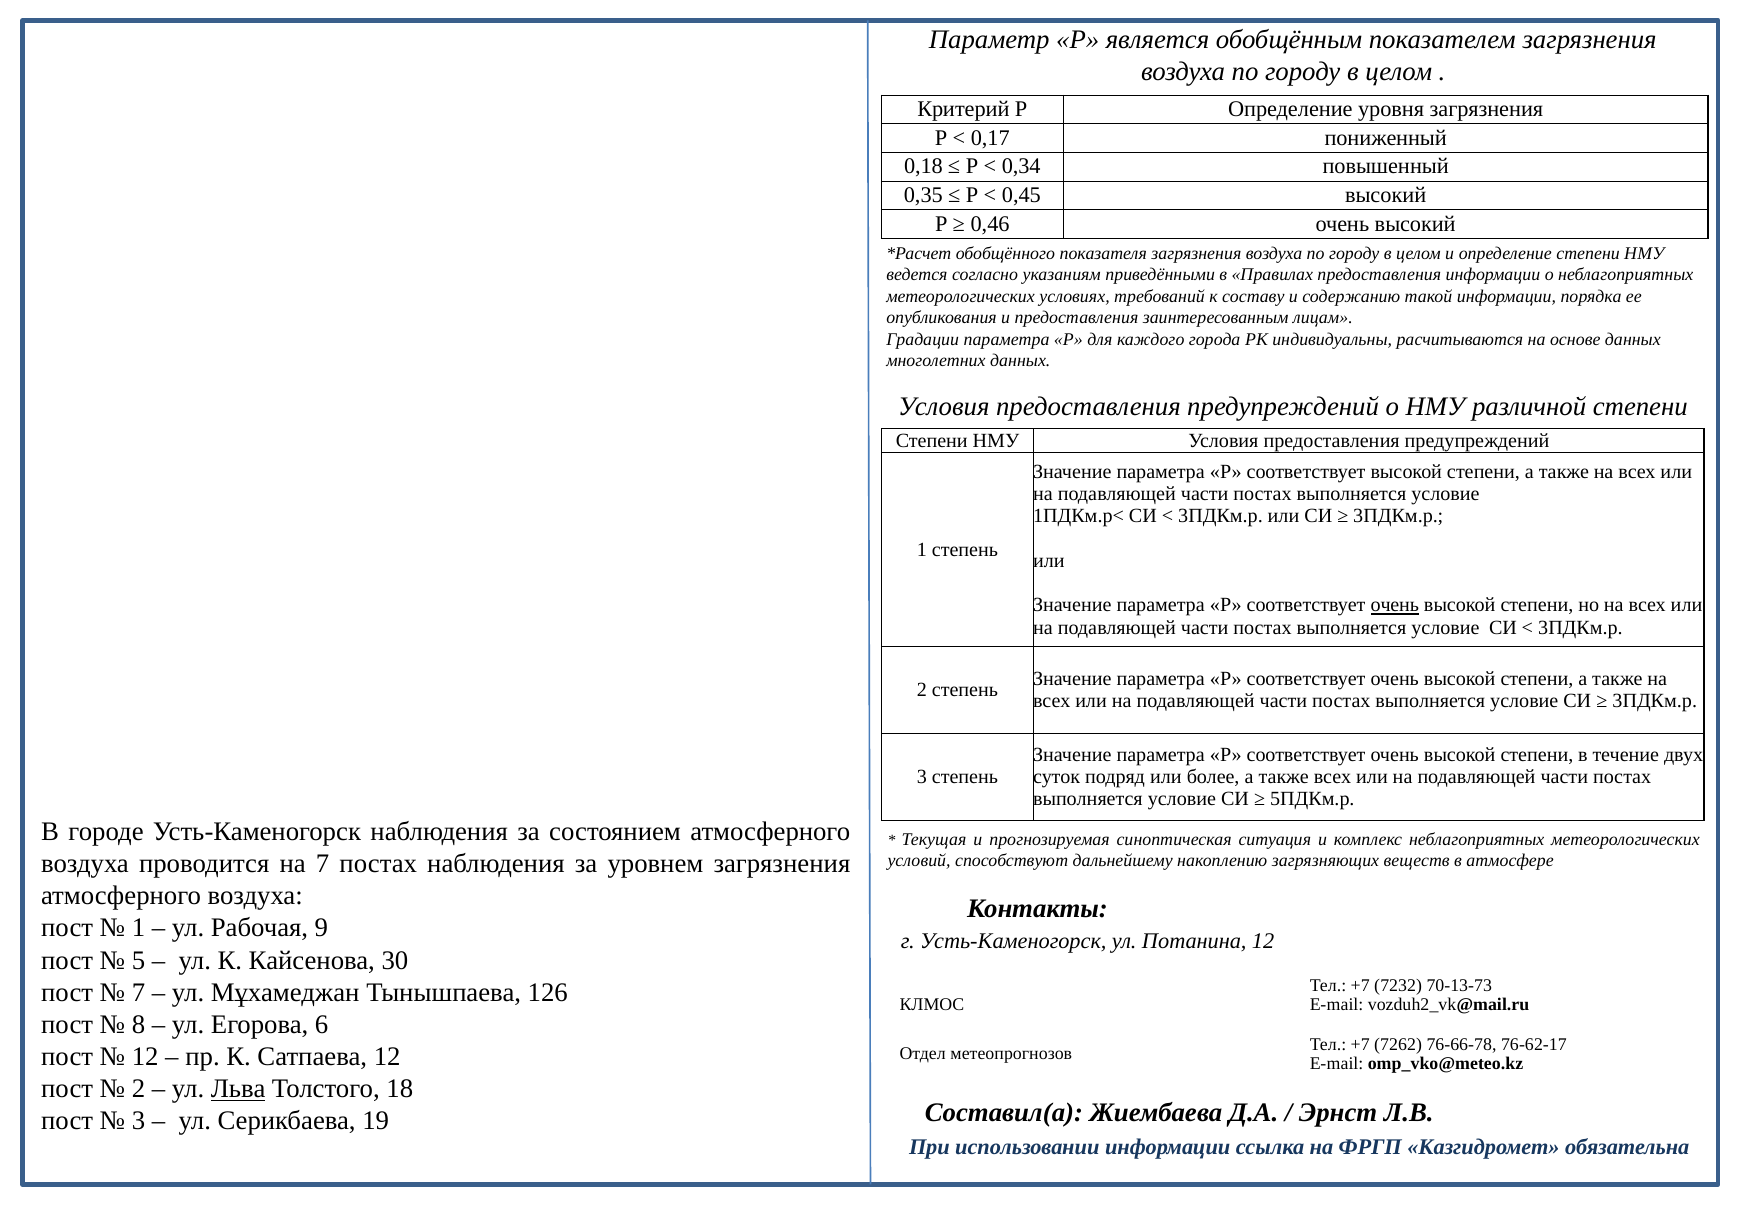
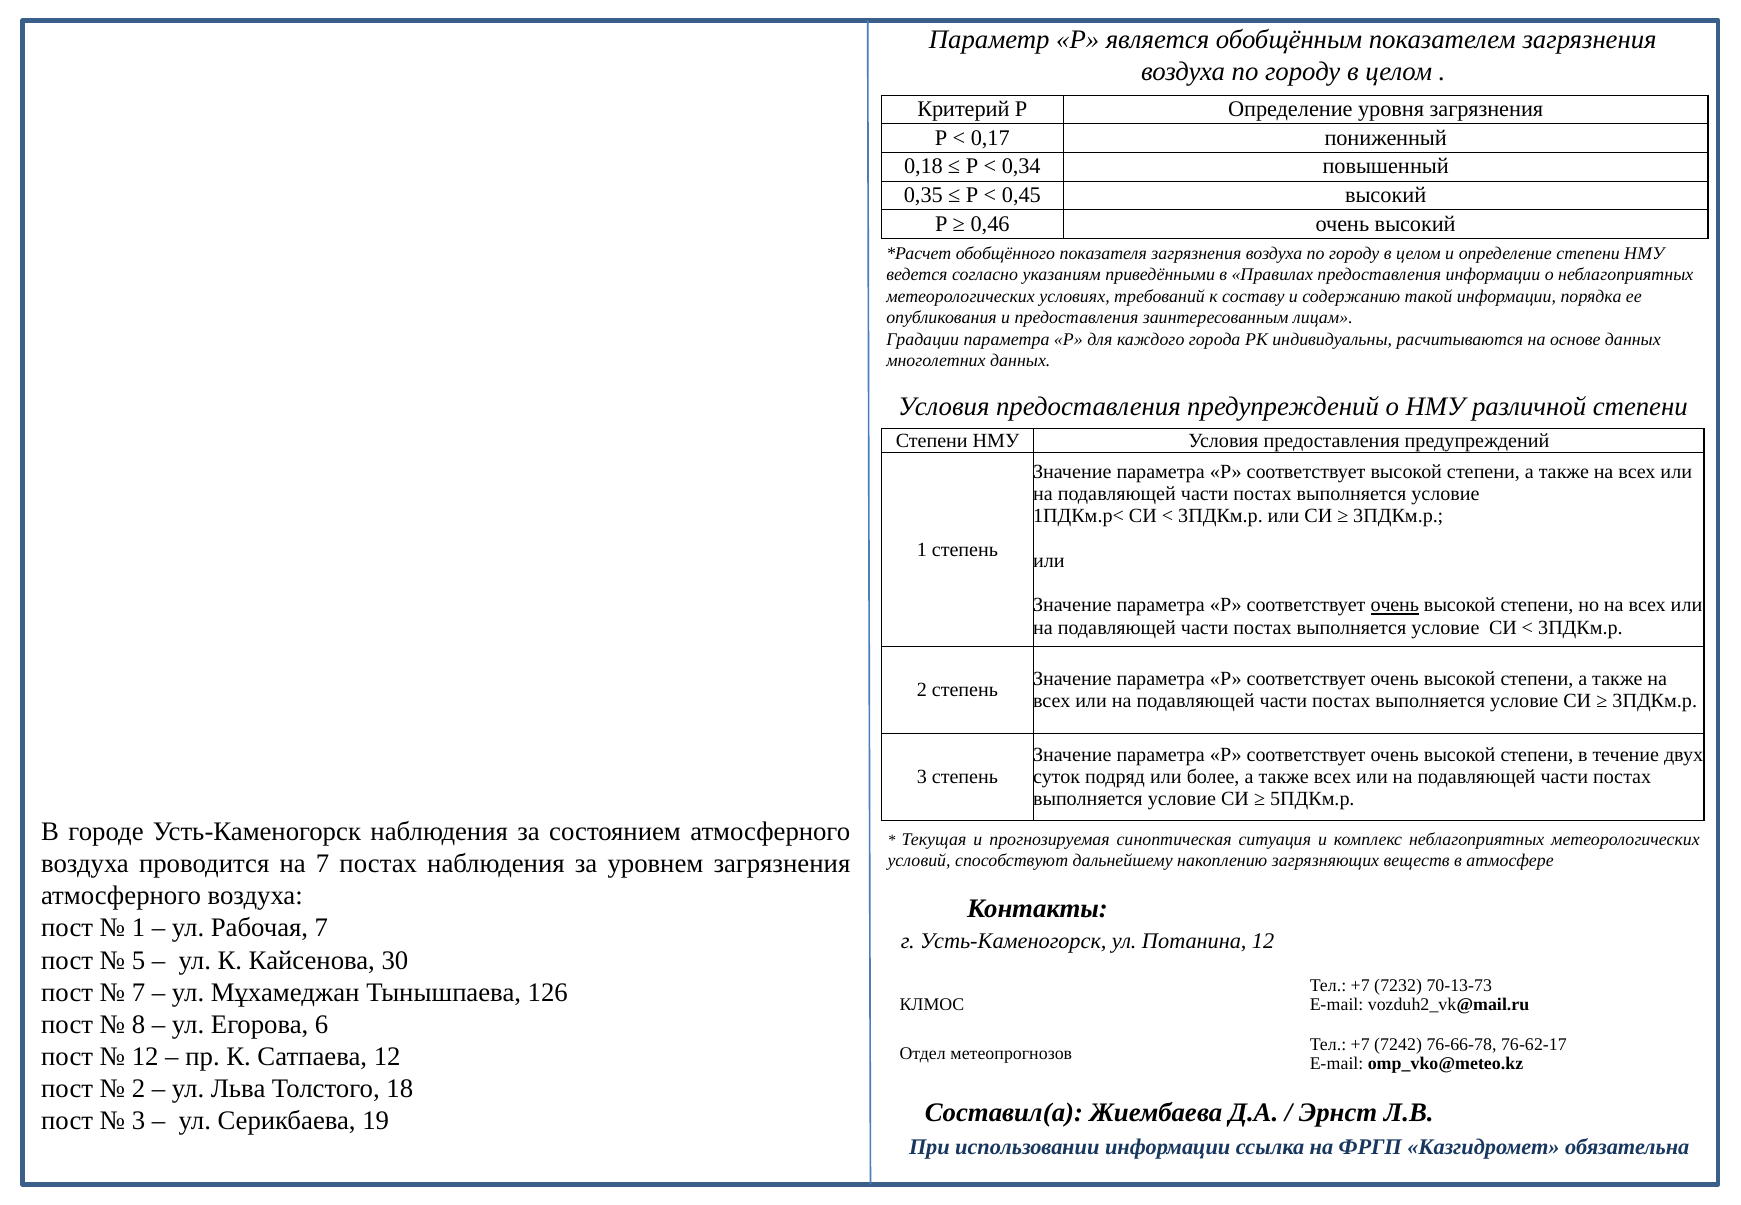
Рабочая 9: 9 -> 7
7262: 7262 -> 7242
Льва underline: present -> none
